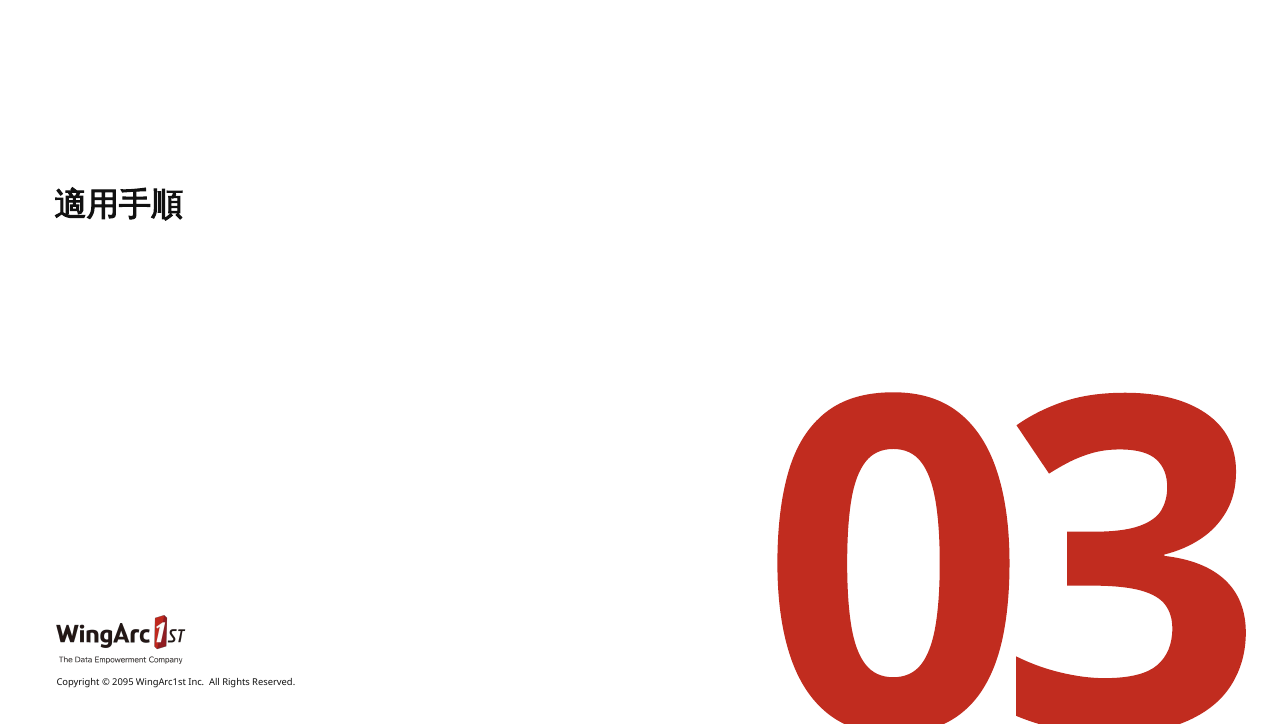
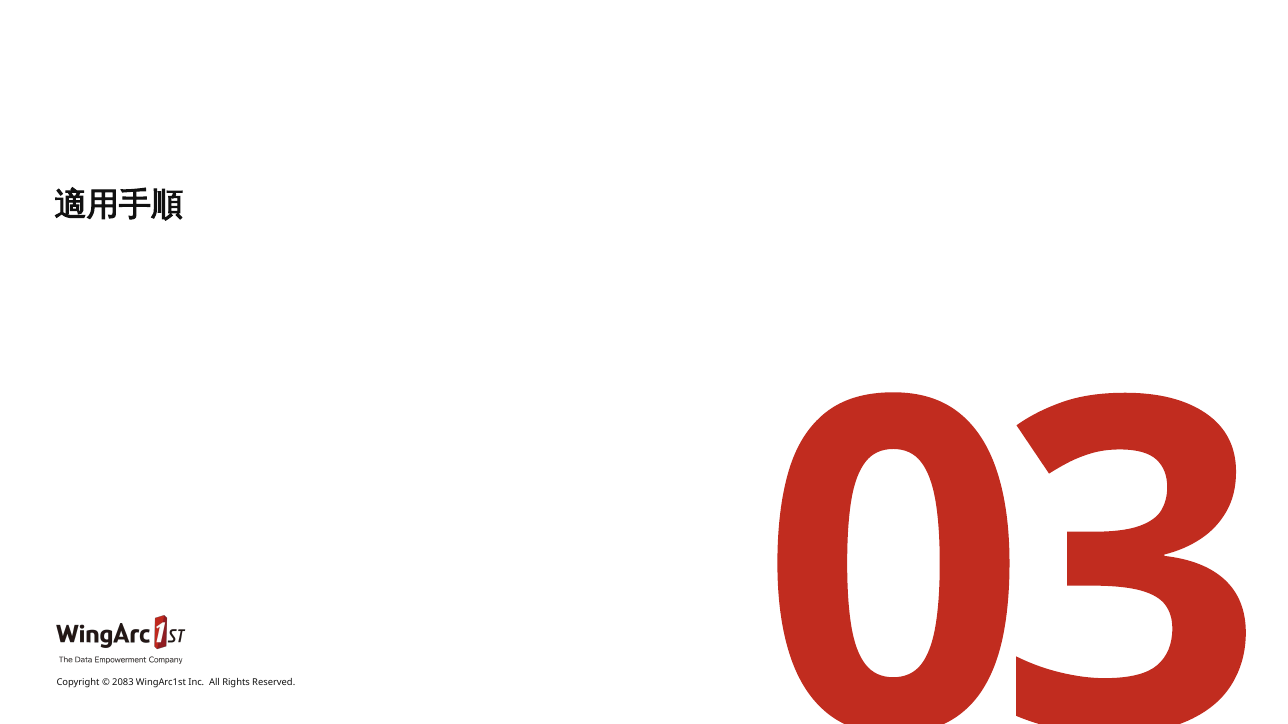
2095: 2095 -> 2083
